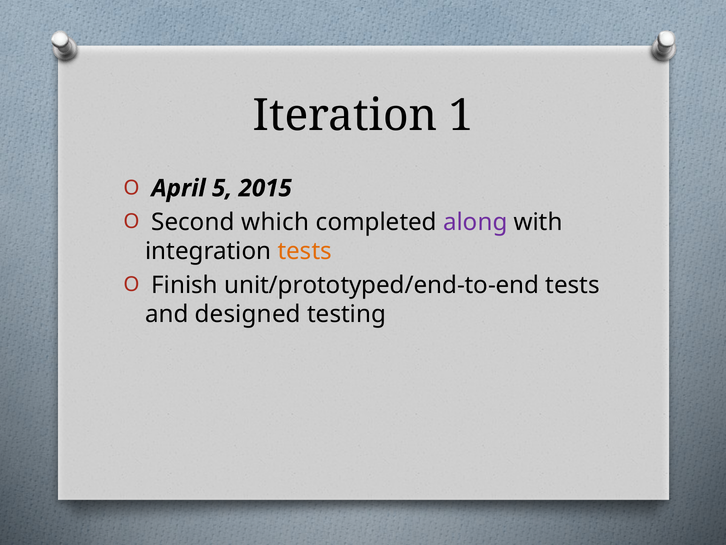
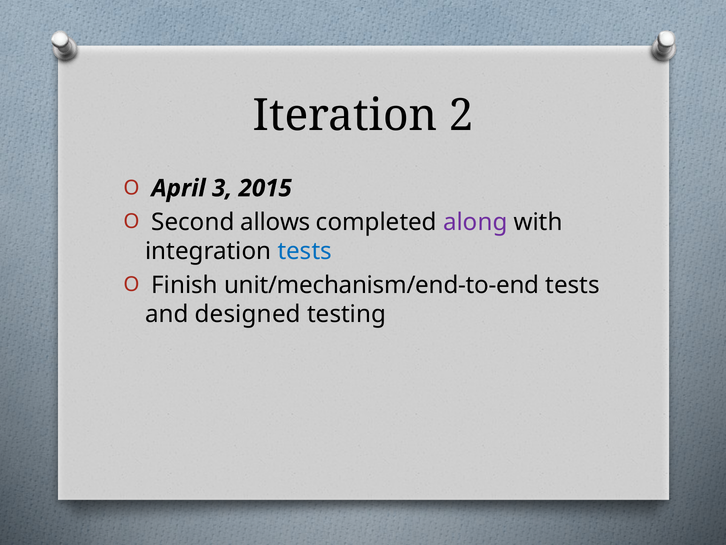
1: 1 -> 2
5: 5 -> 3
which: which -> allows
tests at (305, 251) colour: orange -> blue
unit/prototyped/end-to-end: unit/prototyped/end-to-end -> unit/mechanism/end-to-end
